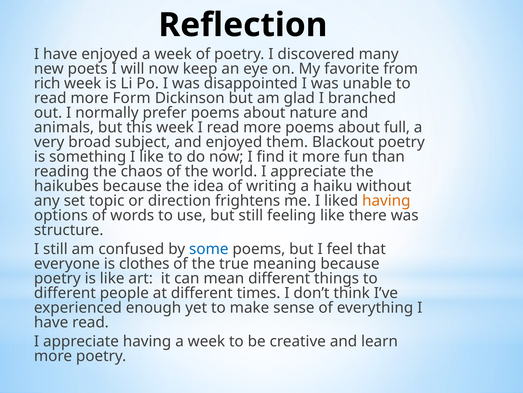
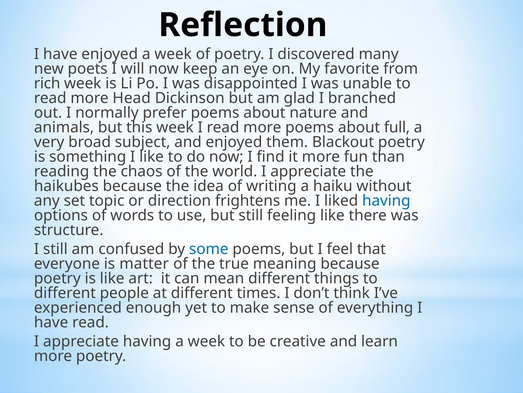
Form: Form -> Head
having at (386, 200) colour: orange -> blue
clothes: clothes -> matter
